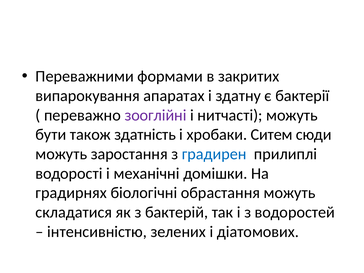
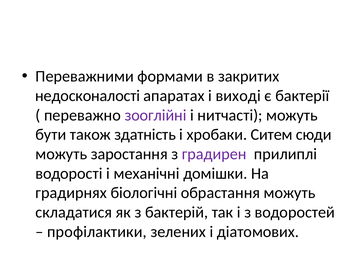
випарокування: випарокування -> недосконалості
здатну: здатну -> виході
градирен colour: blue -> purple
інтенсивністю: інтенсивністю -> профілактики
